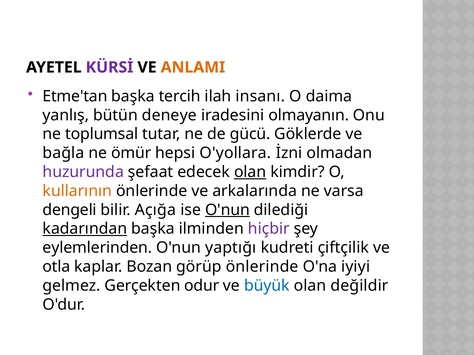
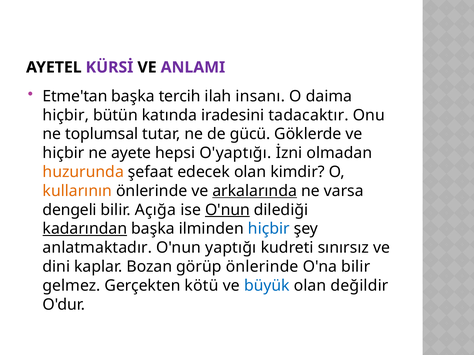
ANLAMI colour: orange -> purple
yanlış at (66, 115): yanlış -> hiçbir
deneye: deneye -> katında
olmayanın: olmayanın -> tadacaktır
bağla at (63, 153): bağla -> hiçbir
ömür: ömür -> ayete
O'yollara: O'yollara -> O'yaptığı
huzurunda colour: purple -> orange
olan at (250, 172) underline: present -> none
arkalarında underline: none -> present
hiçbir at (269, 229) colour: purple -> blue
eylemlerinden: eylemlerinden -> anlatmaktadır
çiftçilik: çiftçilik -> sınırsız
otla: otla -> dini
O'na iyiyi: iyiyi -> bilir
odur: odur -> kötü
